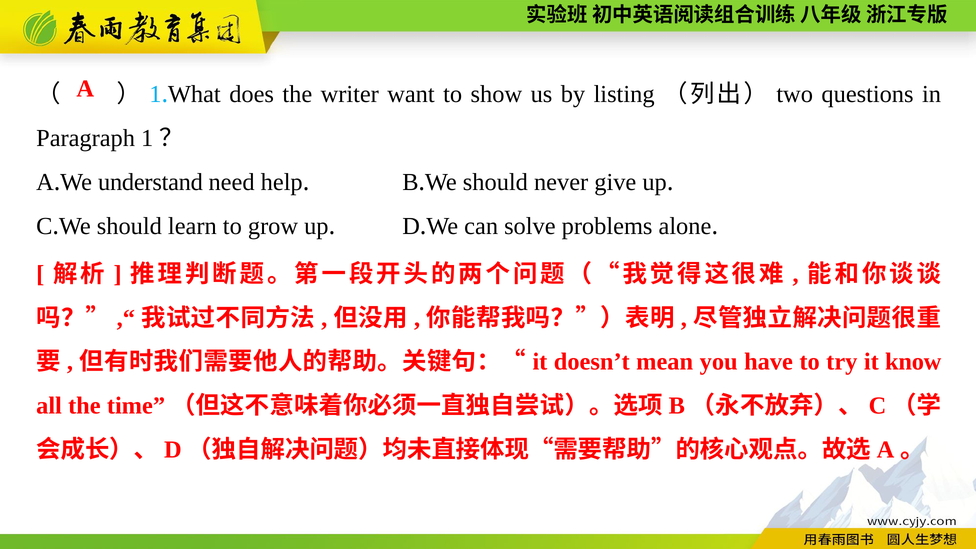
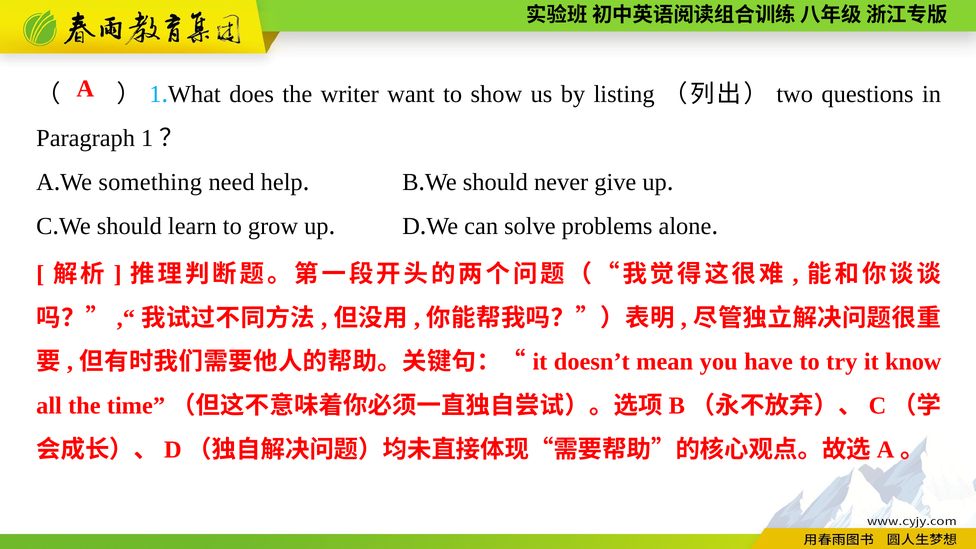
understand: understand -> something
